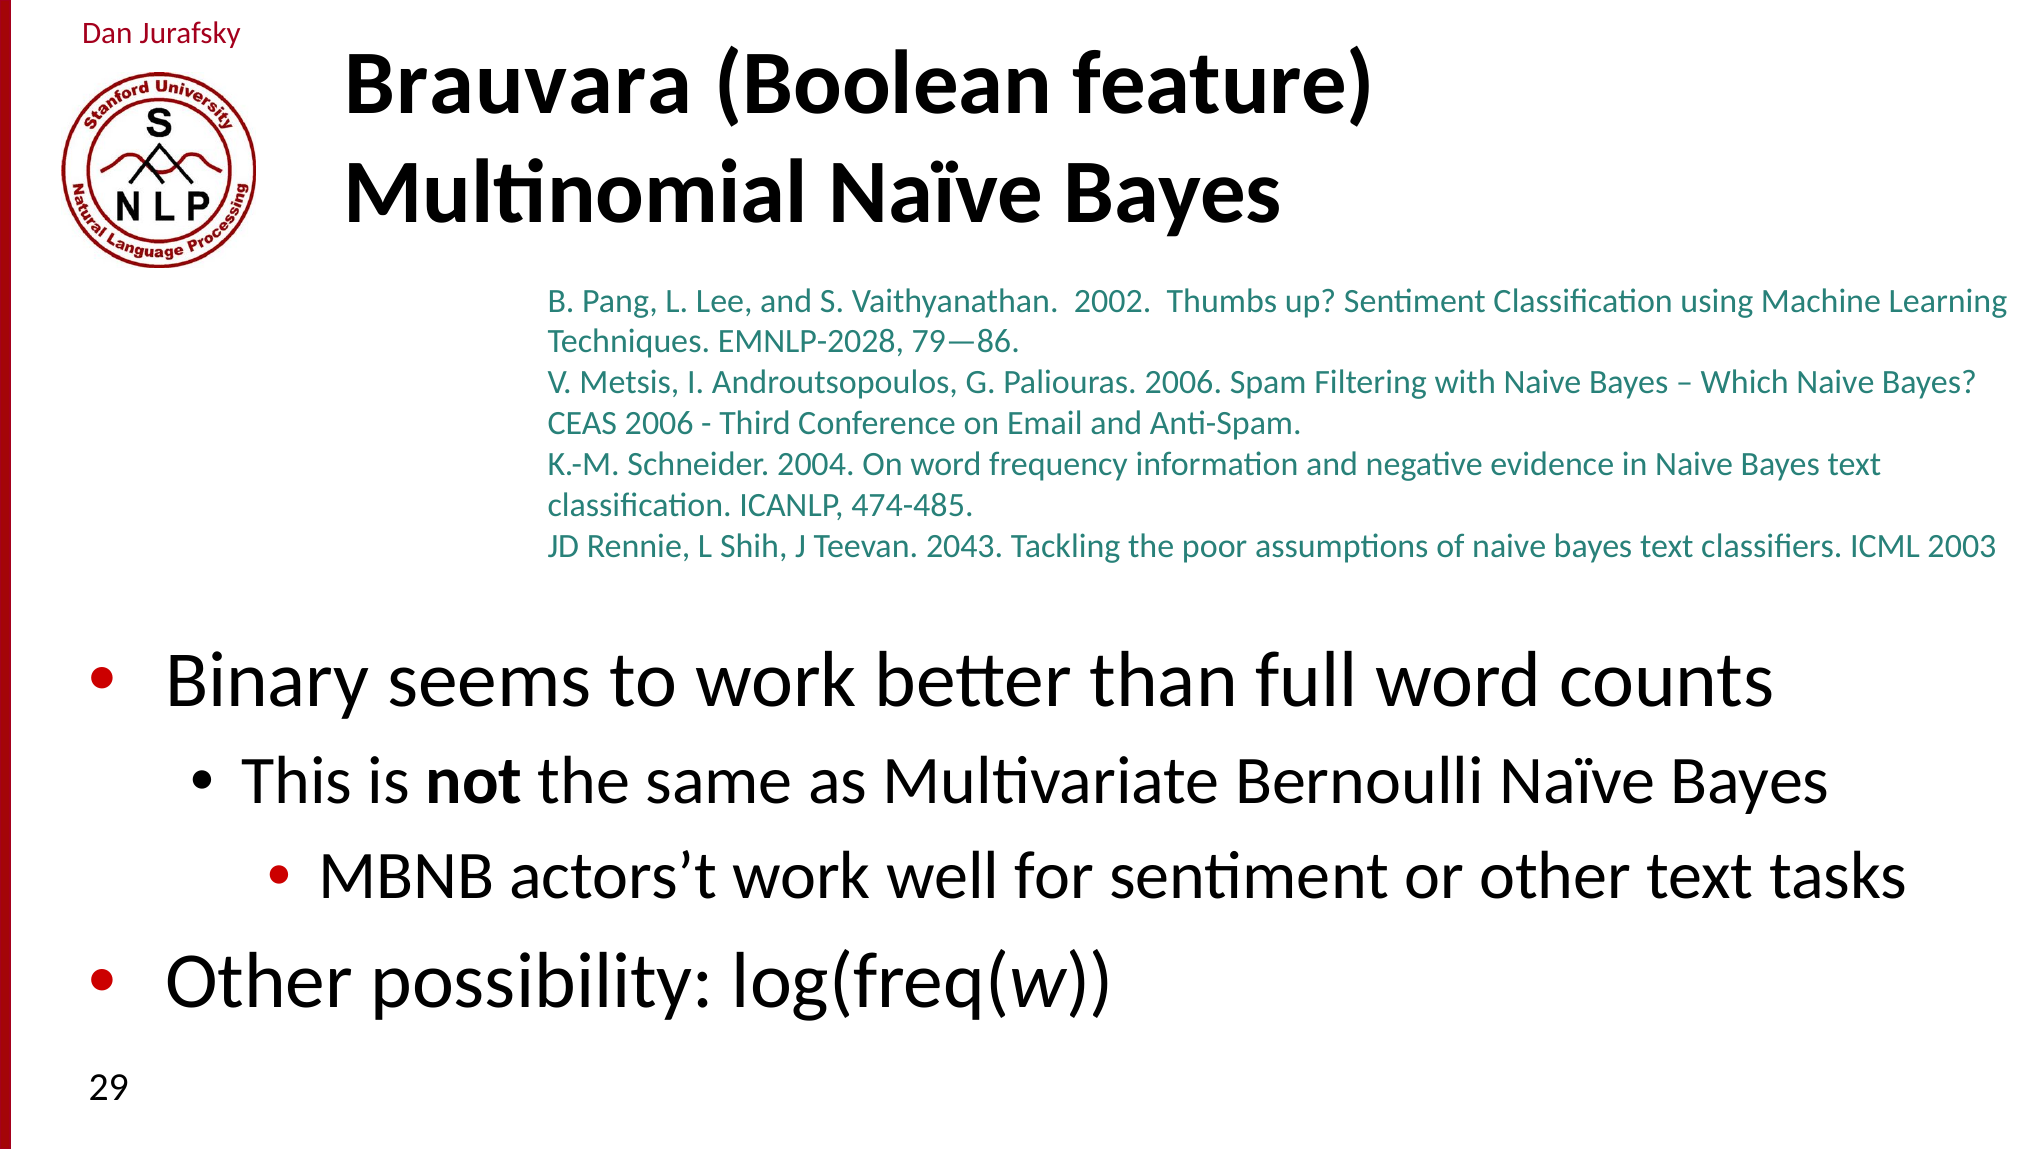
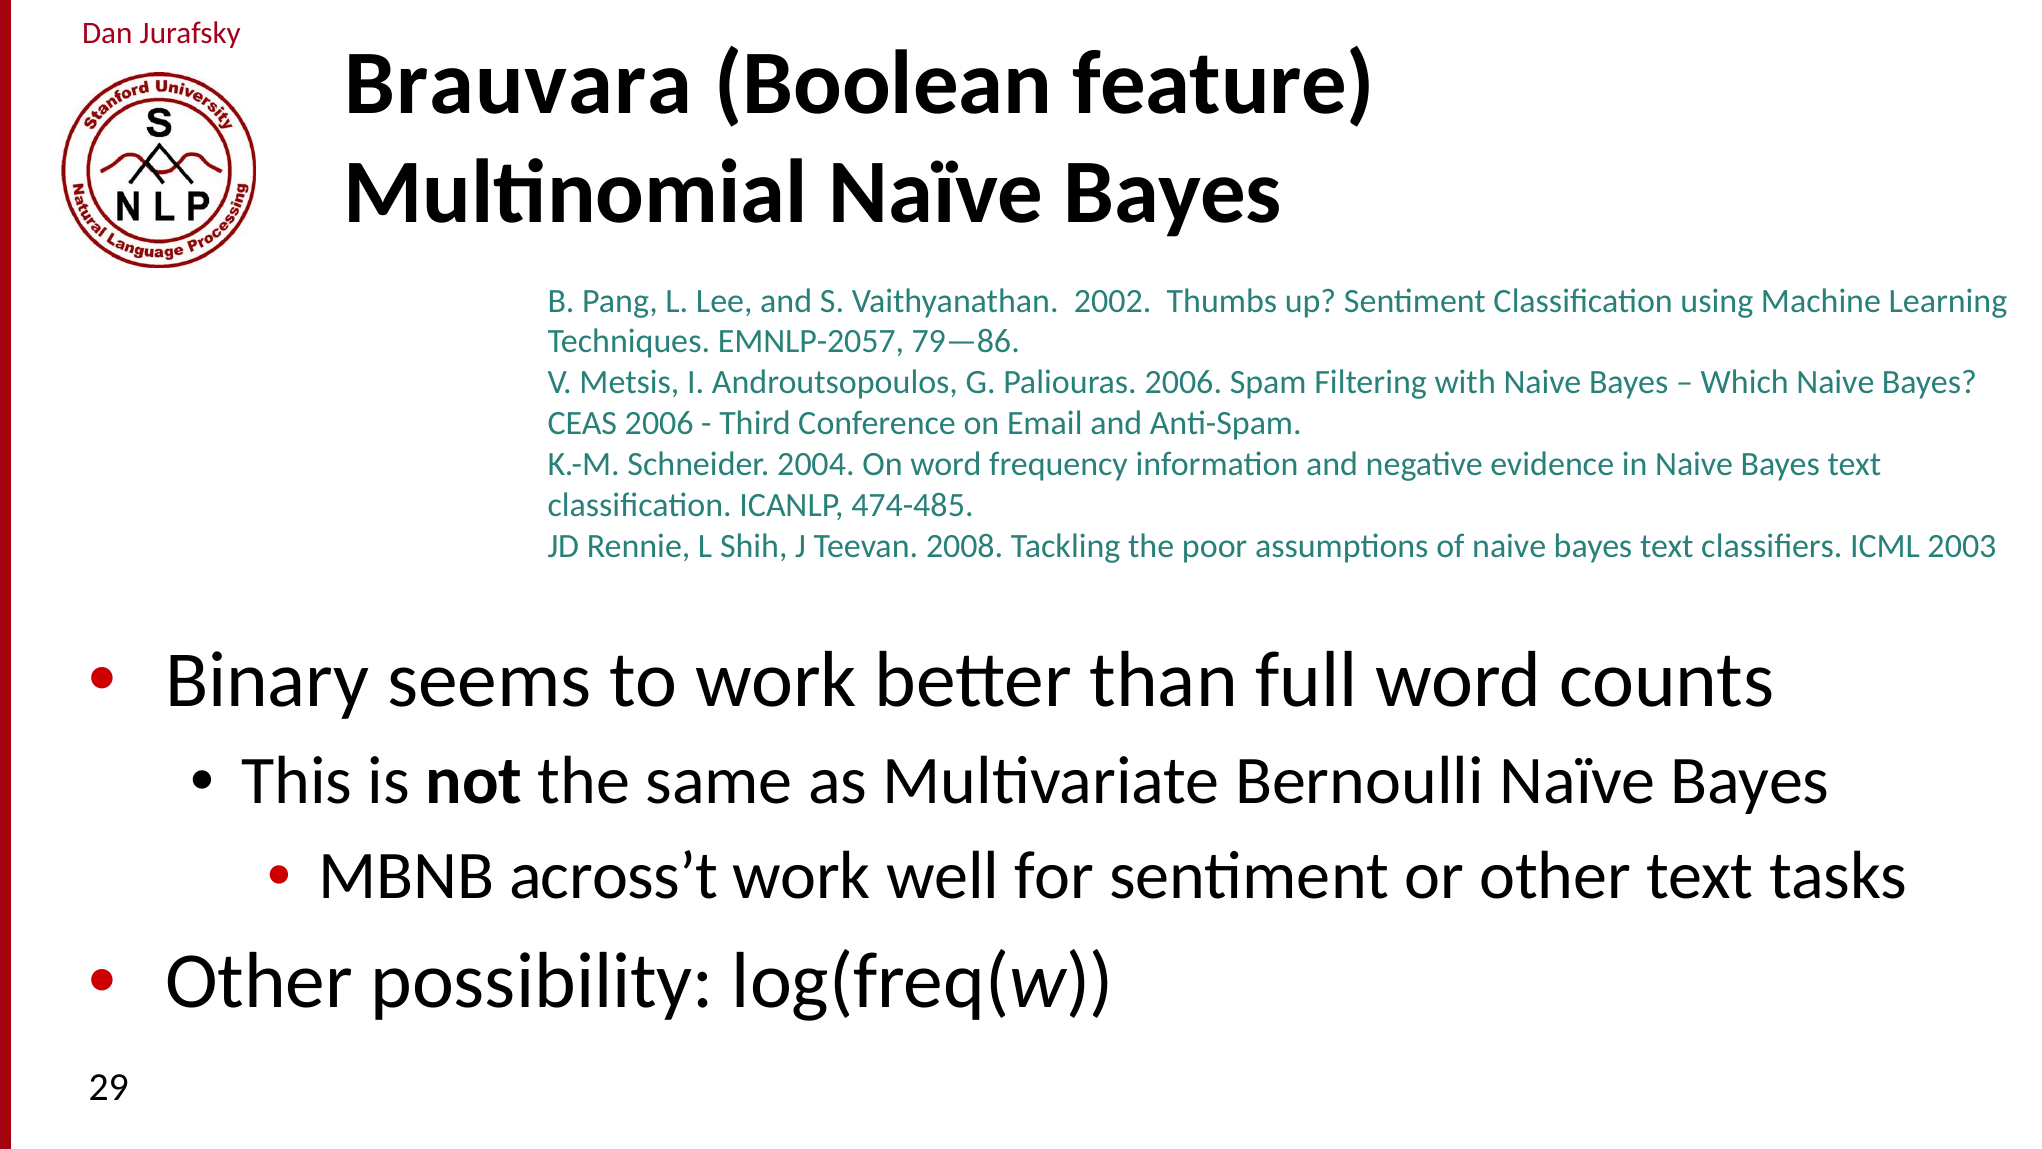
EMNLP-2028: EMNLP-2028 -> EMNLP-2057
2043: 2043 -> 2008
actors’t: actors’t -> across’t
